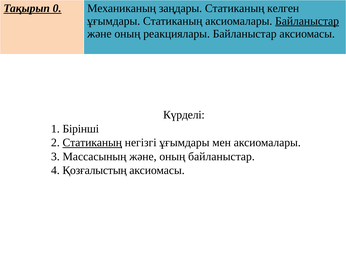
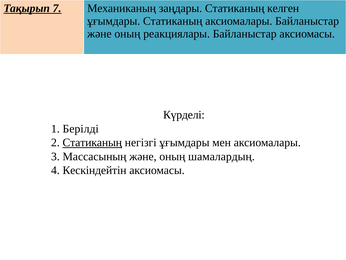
0: 0 -> 7
Байланыстар at (307, 21) underline: present -> none
Бірінші: Бірінші -> Берілді
оның байланыстар: байланыстар -> шамалардың
Қозғалыстың: Қозғалыстың -> Кескіндейтін
